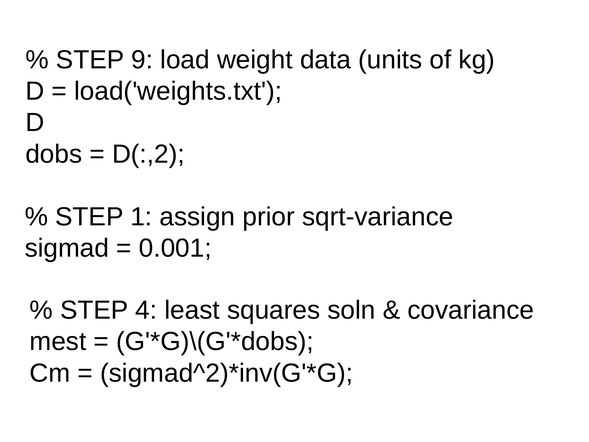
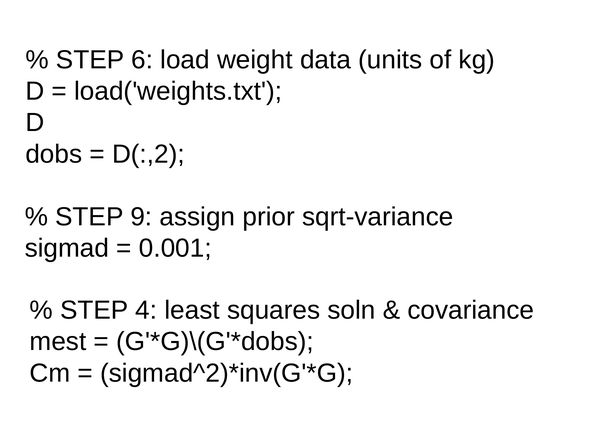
9: 9 -> 6
1: 1 -> 9
